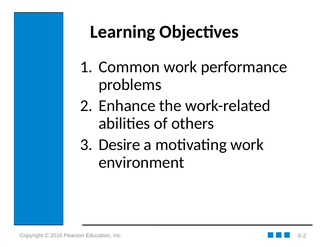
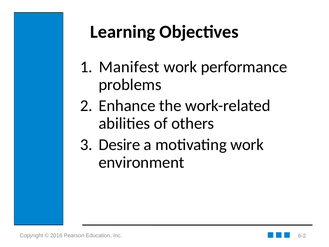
Common: Common -> Manifest
